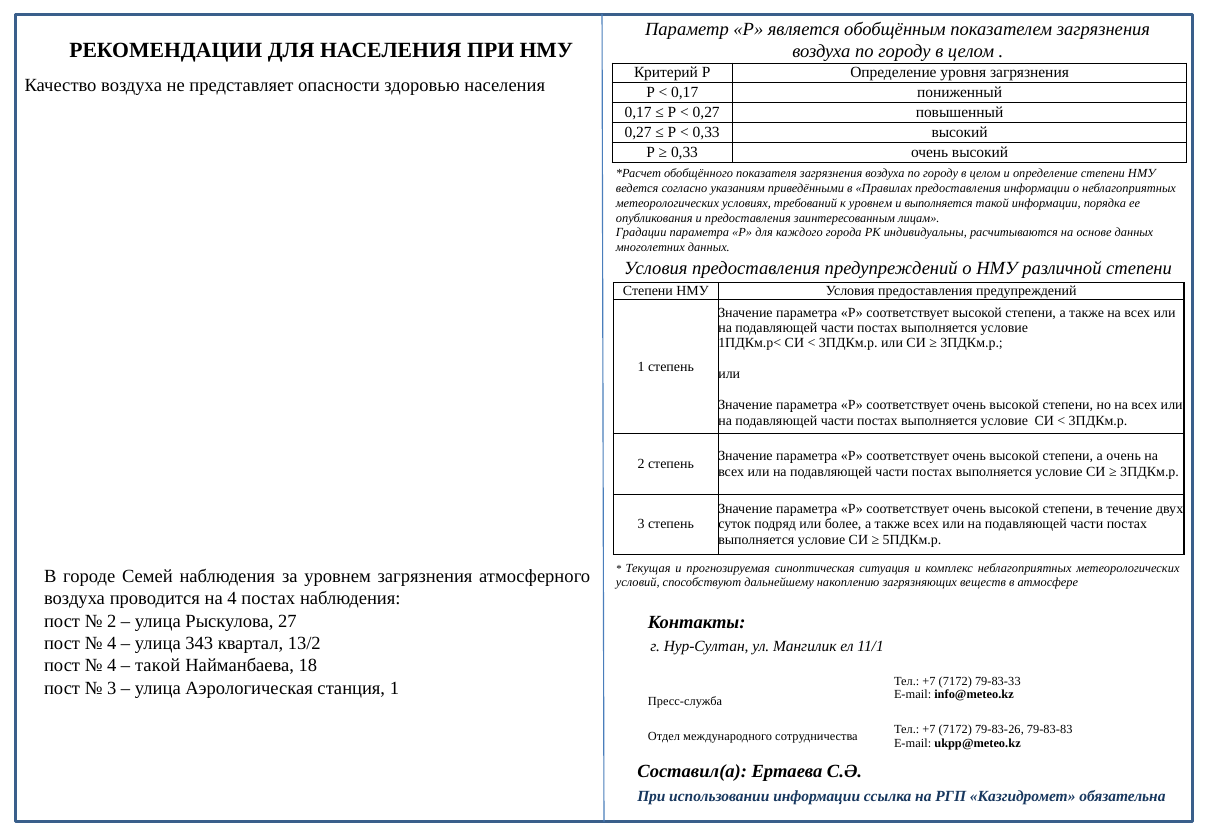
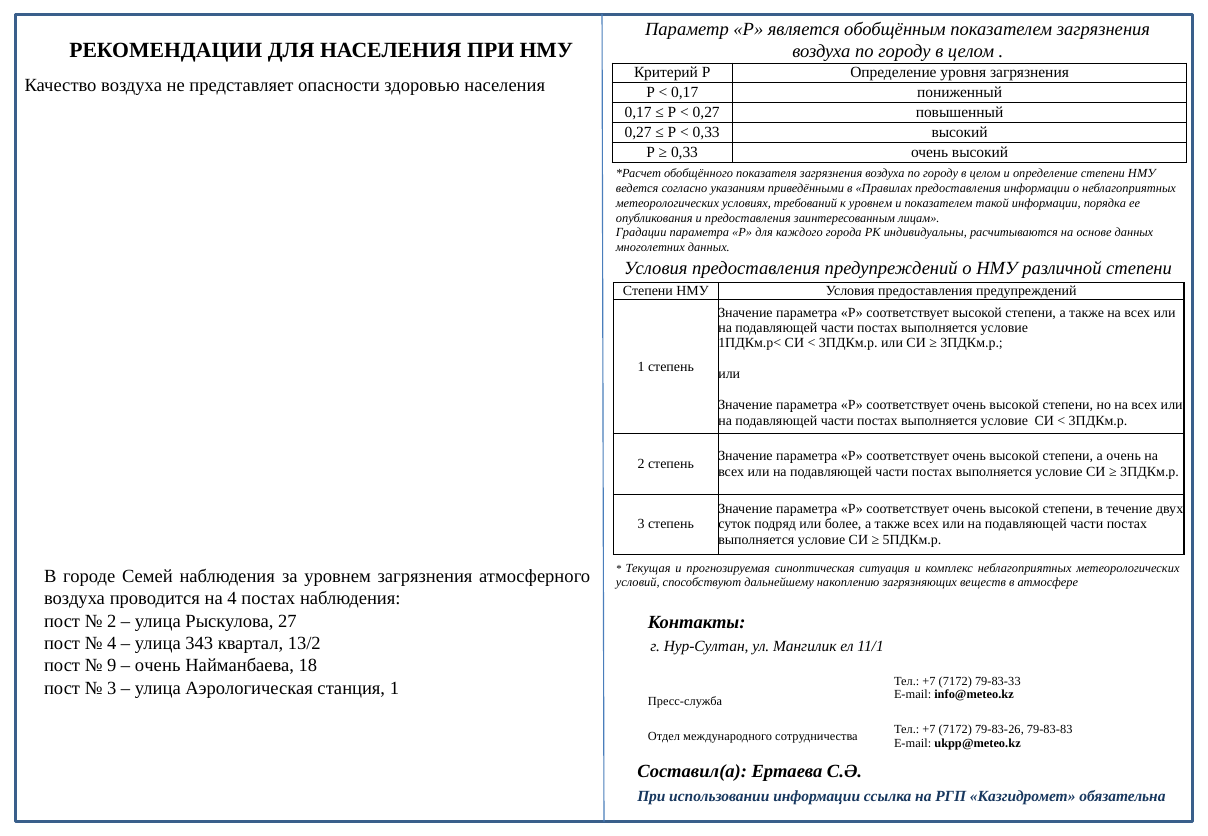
и выполняется: выполняется -> показателем
4 at (112, 666): 4 -> 9
такой at (158, 666): такой -> очень
